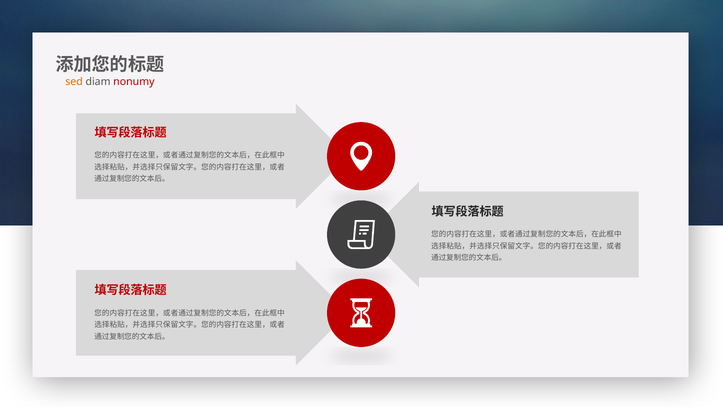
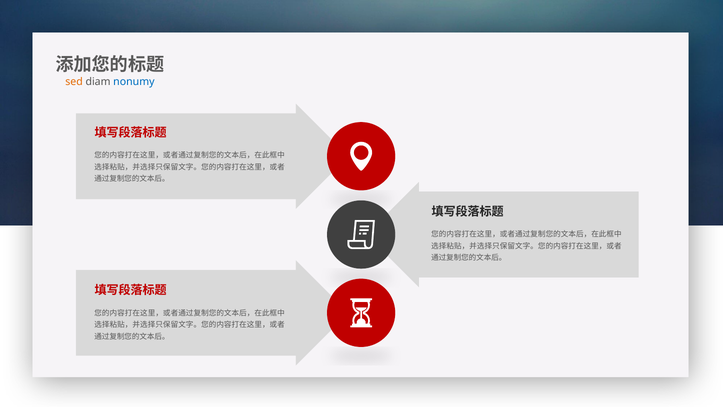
nonumy colour: red -> blue
